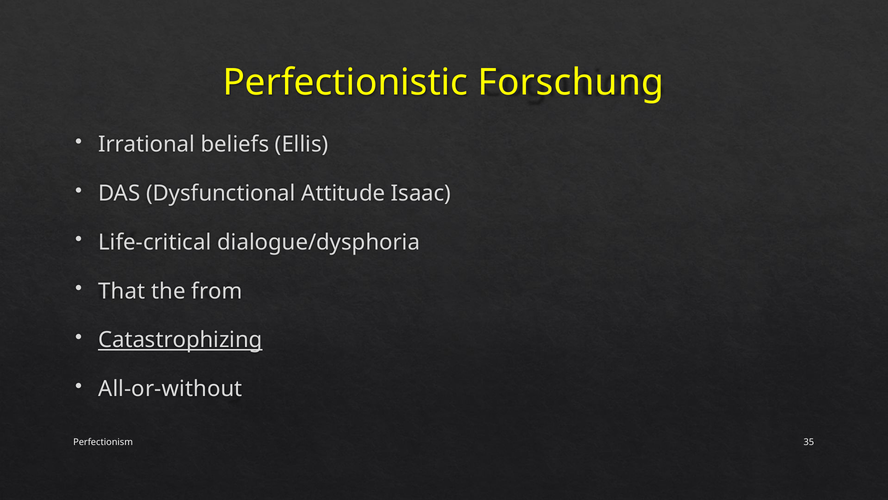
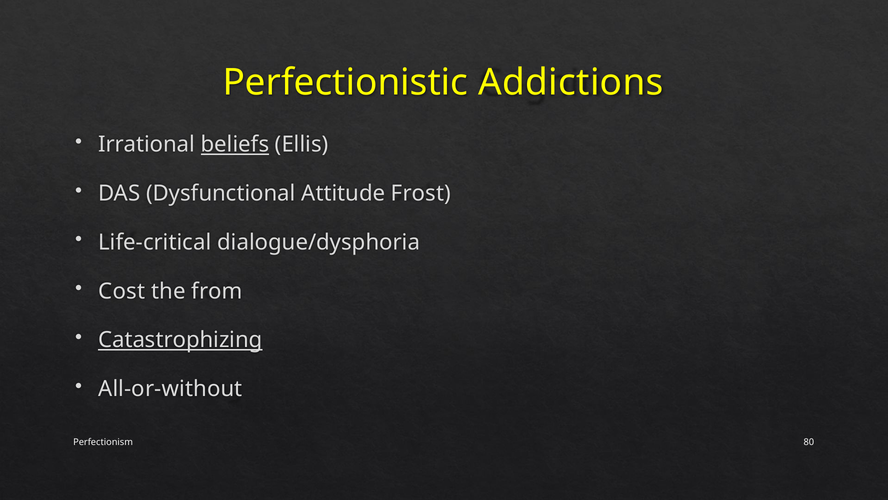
Forschung: Forschung -> Addictions
beliefs underline: none -> present
Isaac: Isaac -> Frost
That: That -> Cost
35: 35 -> 80
